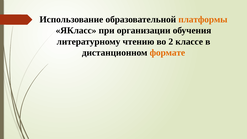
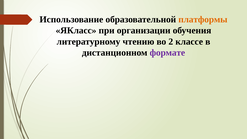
формате colour: orange -> purple
